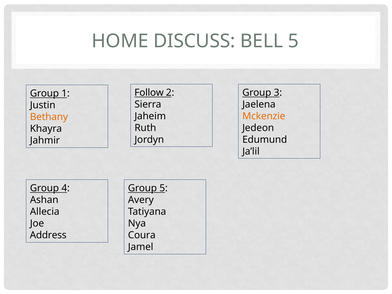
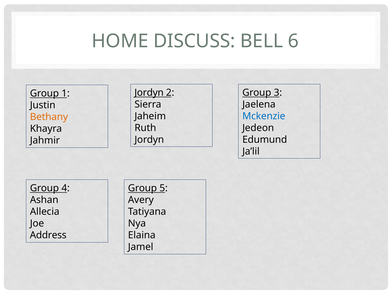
BELL 5: 5 -> 6
Follow at (149, 93): Follow -> Jordyn
Mckenzie colour: orange -> blue
Coura: Coura -> Elaina
